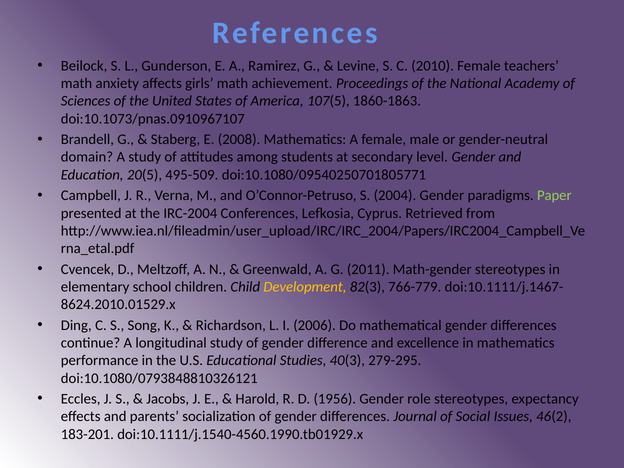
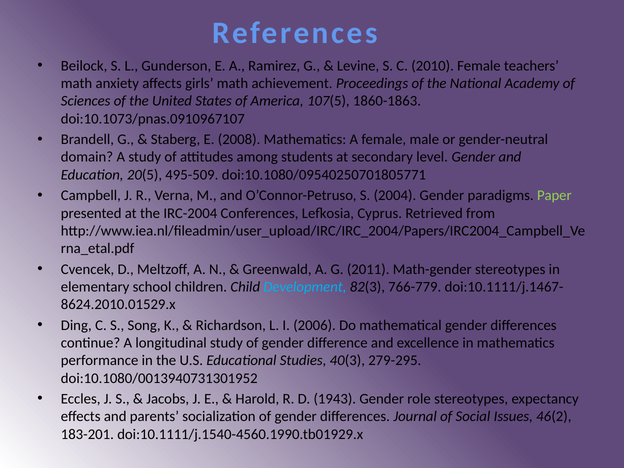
Development colour: yellow -> light blue
doi:10.1080/0793848810326121: doi:10.1080/0793848810326121 -> doi:10.1080/0013940731301952
1956: 1956 -> 1943
